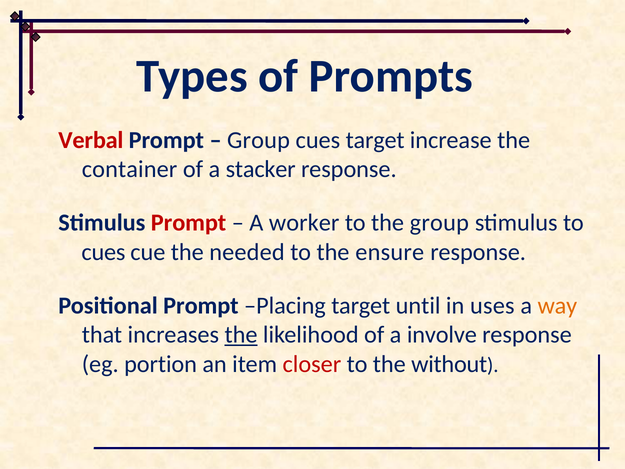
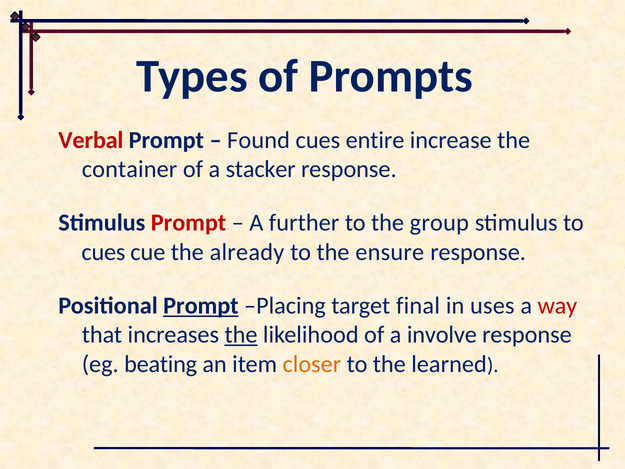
Group at (259, 140): Group -> Found
cues target: target -> entire
worker: worker -> further
needed: needed -> already
Prompt at (201, 305) underline: none -> present
until: until -> final
way colour: orange -> red
portion: portion -> beating
closer colour: red -> orange
without: without -> learned
